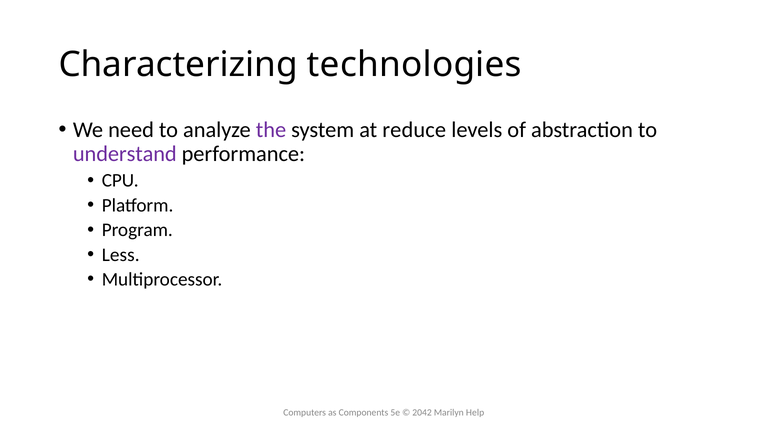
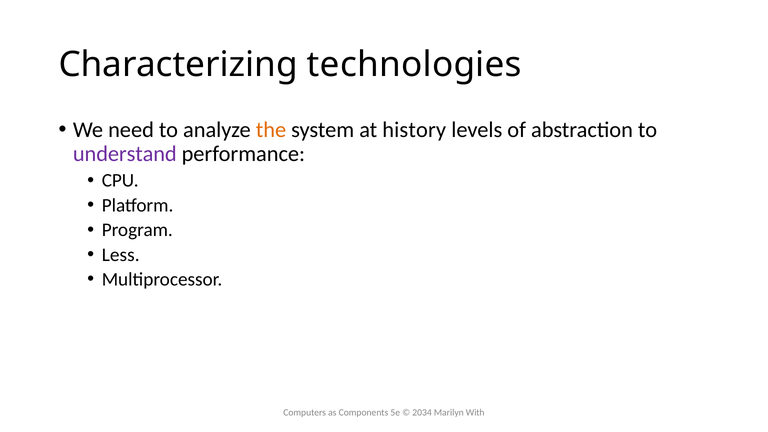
the colour: purple -> orange
reduce: reduce -> history
2042: 2042 -> 2034
Help: Help -> With
